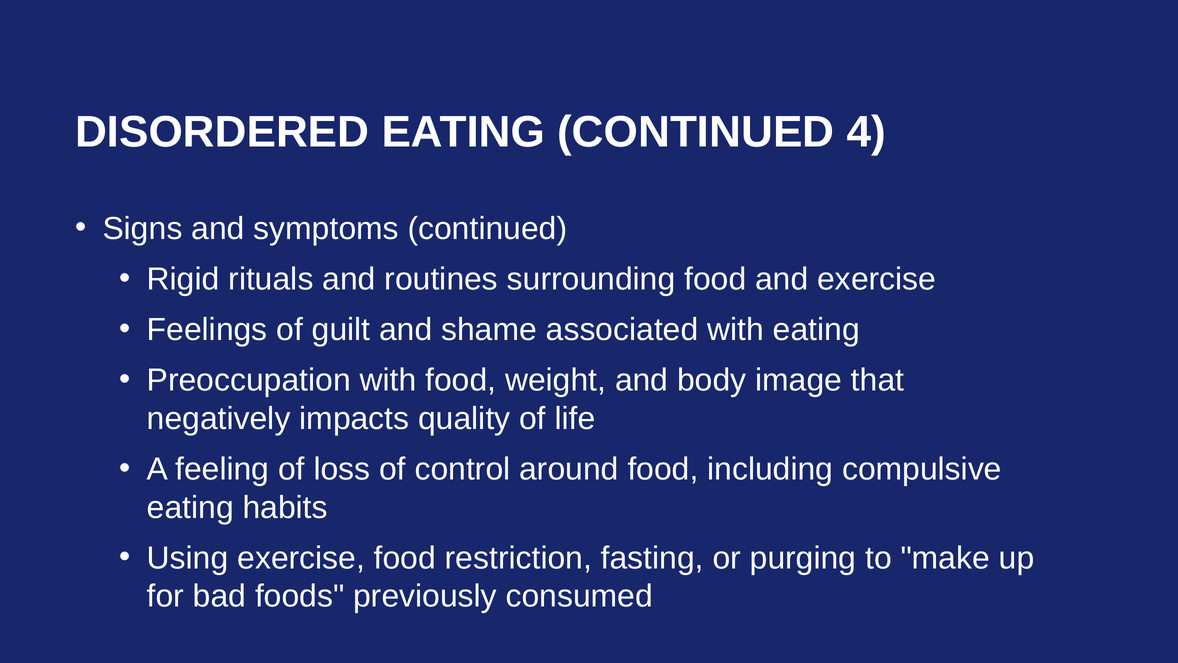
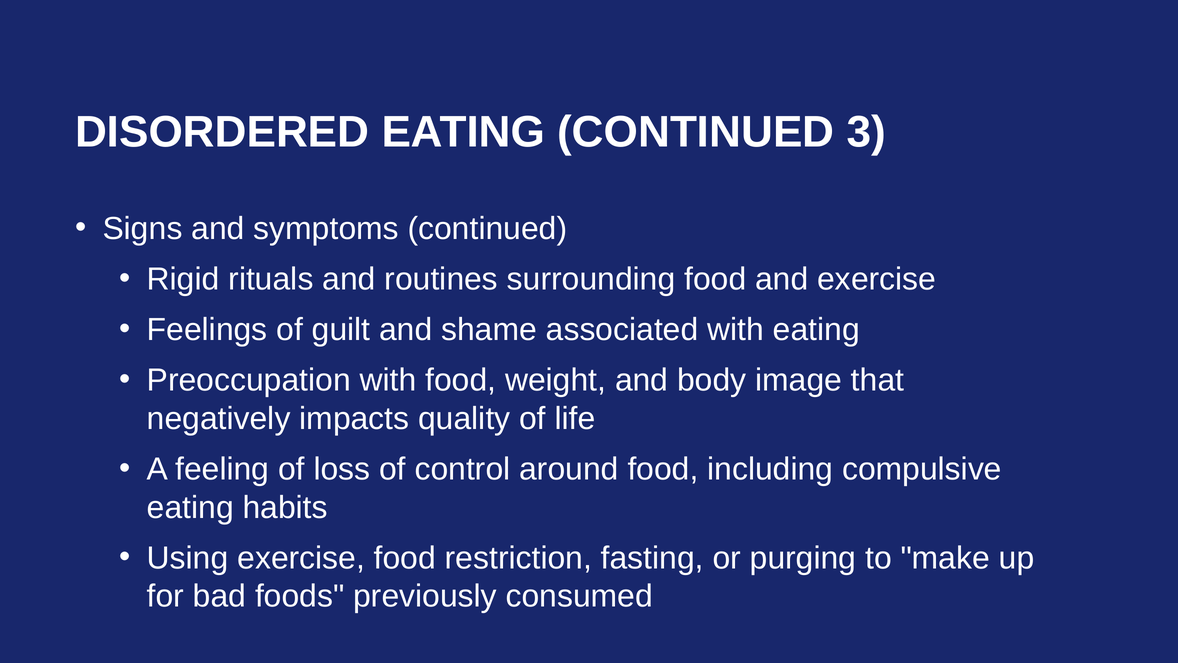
4: 4 -> 3
